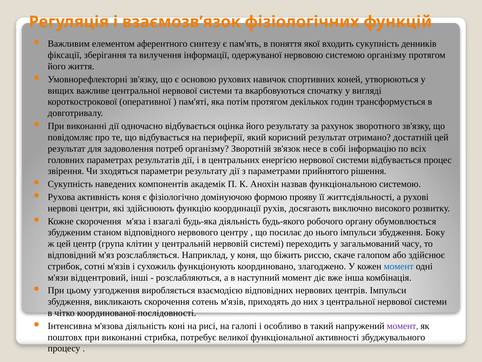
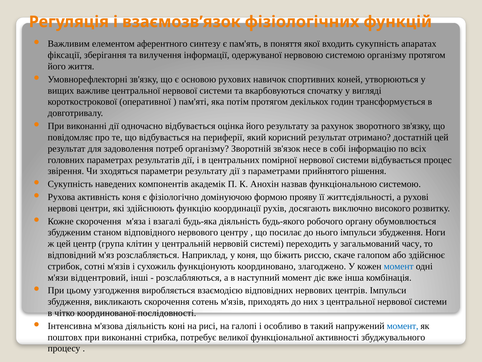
денників: денників -> апаратах
енергією: енергією -> помірної
Боку: Боку -> Ноги
момент at (403, 326) colour: purple -> blue
